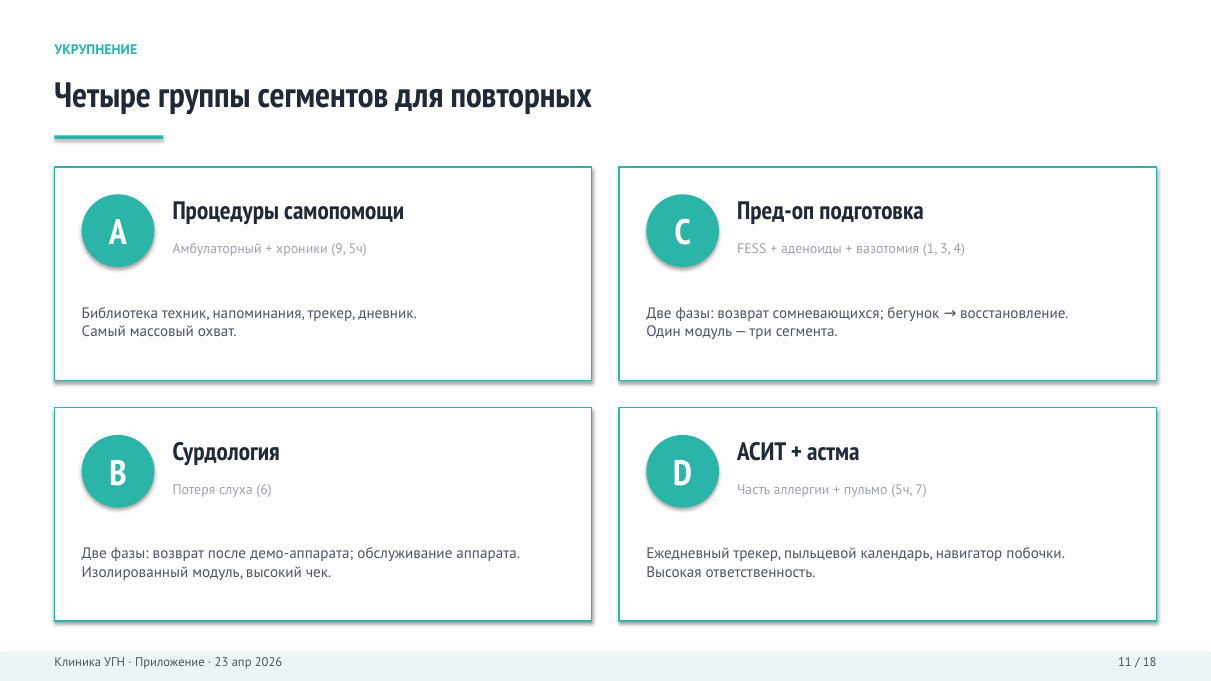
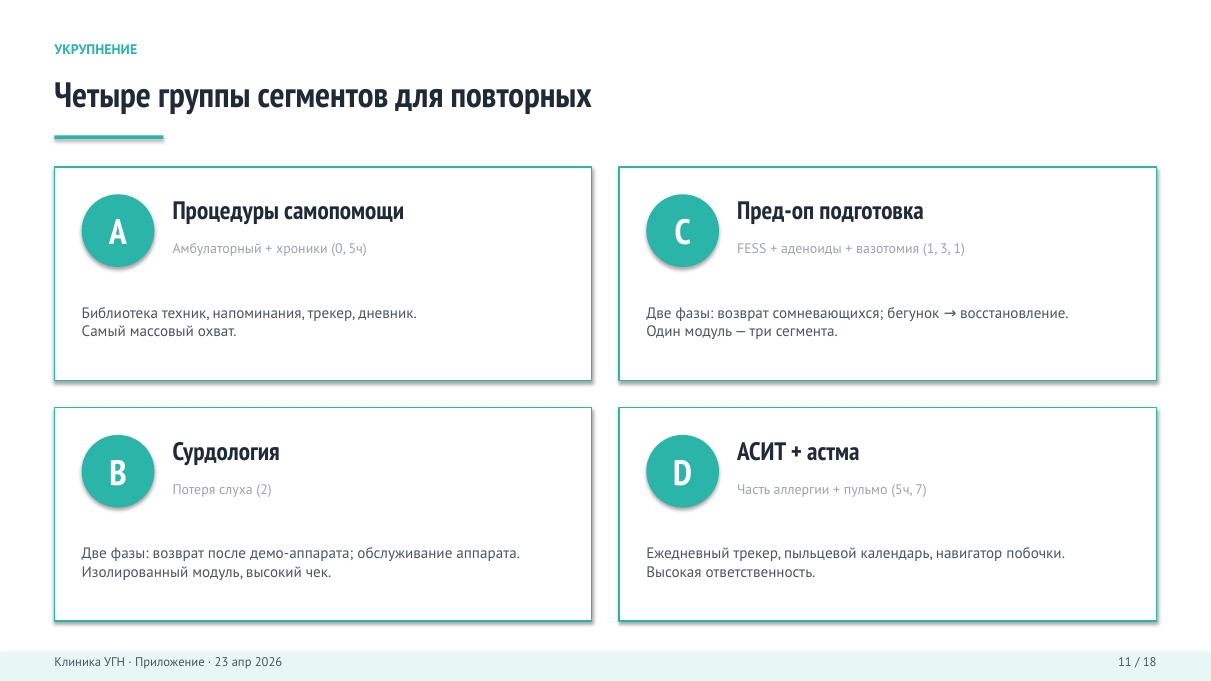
9: 9 -> 0
3 4: 4 -> 1
6: 6 -> 2
